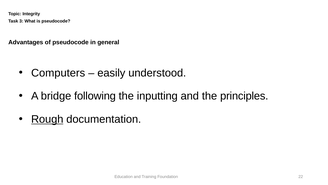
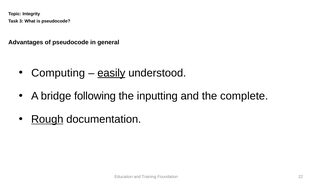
Computers: Computers -> Computing
easily underline: none -> present
principles: principles -> complete
